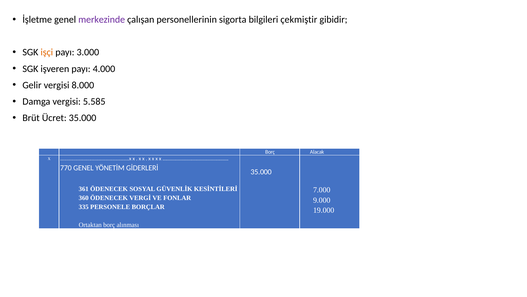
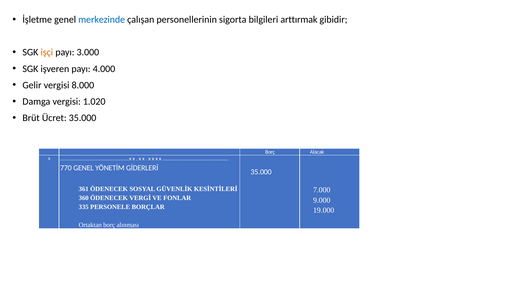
merkezinde colour: purple -> blue
çekmiştir: çekmiştir -> arttırmak
5.585: 5.585 -> 1.020
